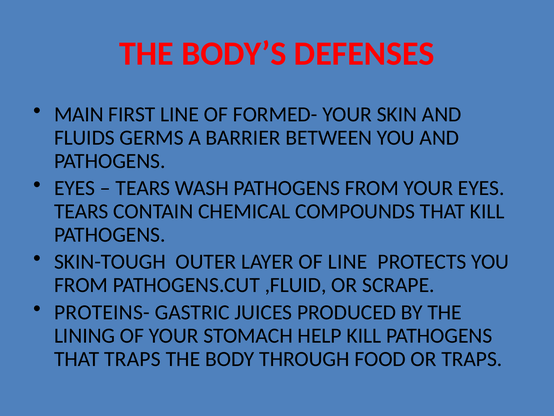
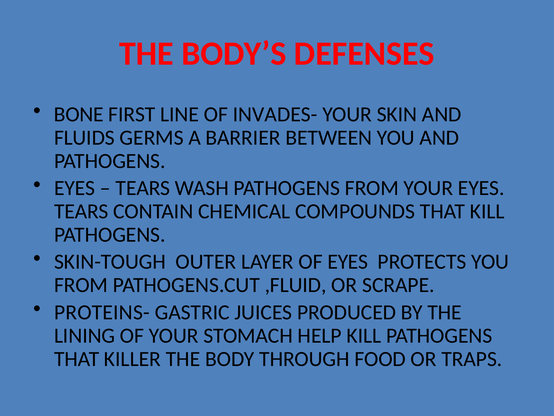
MAIN: MAIN -> BONE
FORMED-: FORMED- -> INVADES-
OF LINE: LINE -> EYES
THAT TRAPS: TRAPS -> KILLER
